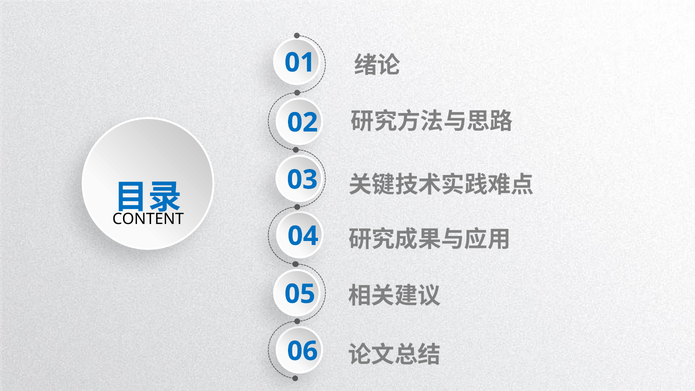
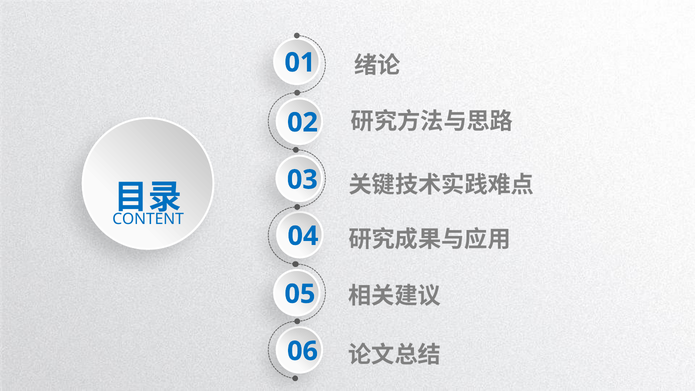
CONTENT colour: black -> blue
